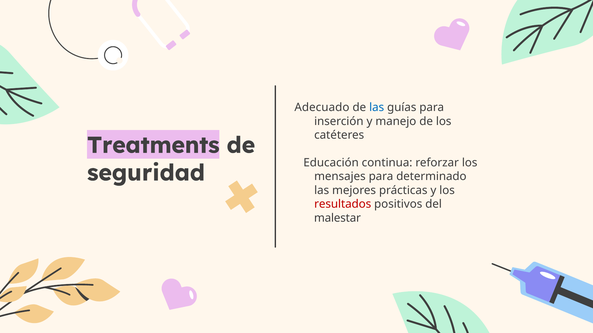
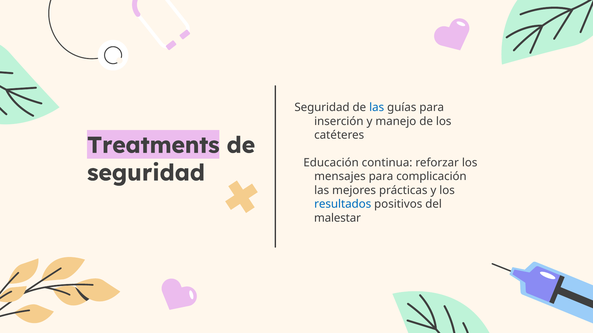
Adecuado at (322, 108): Adecuado -> Seguridad
determinado: determinado -> complicación
resultados colour: red -> blue
